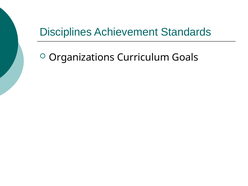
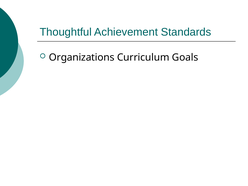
Disciplines: Disciplines -> Thoughtful
